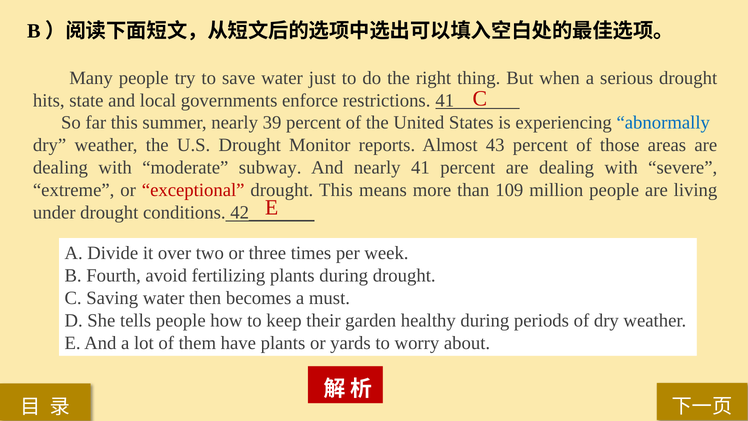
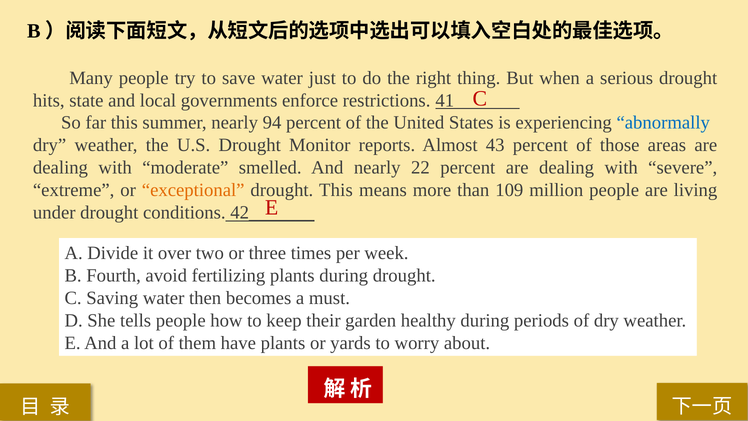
39: 39 -> 94
subway: subway -> smelled
41: 41 -> 22
exceptional colour: red -> orange
